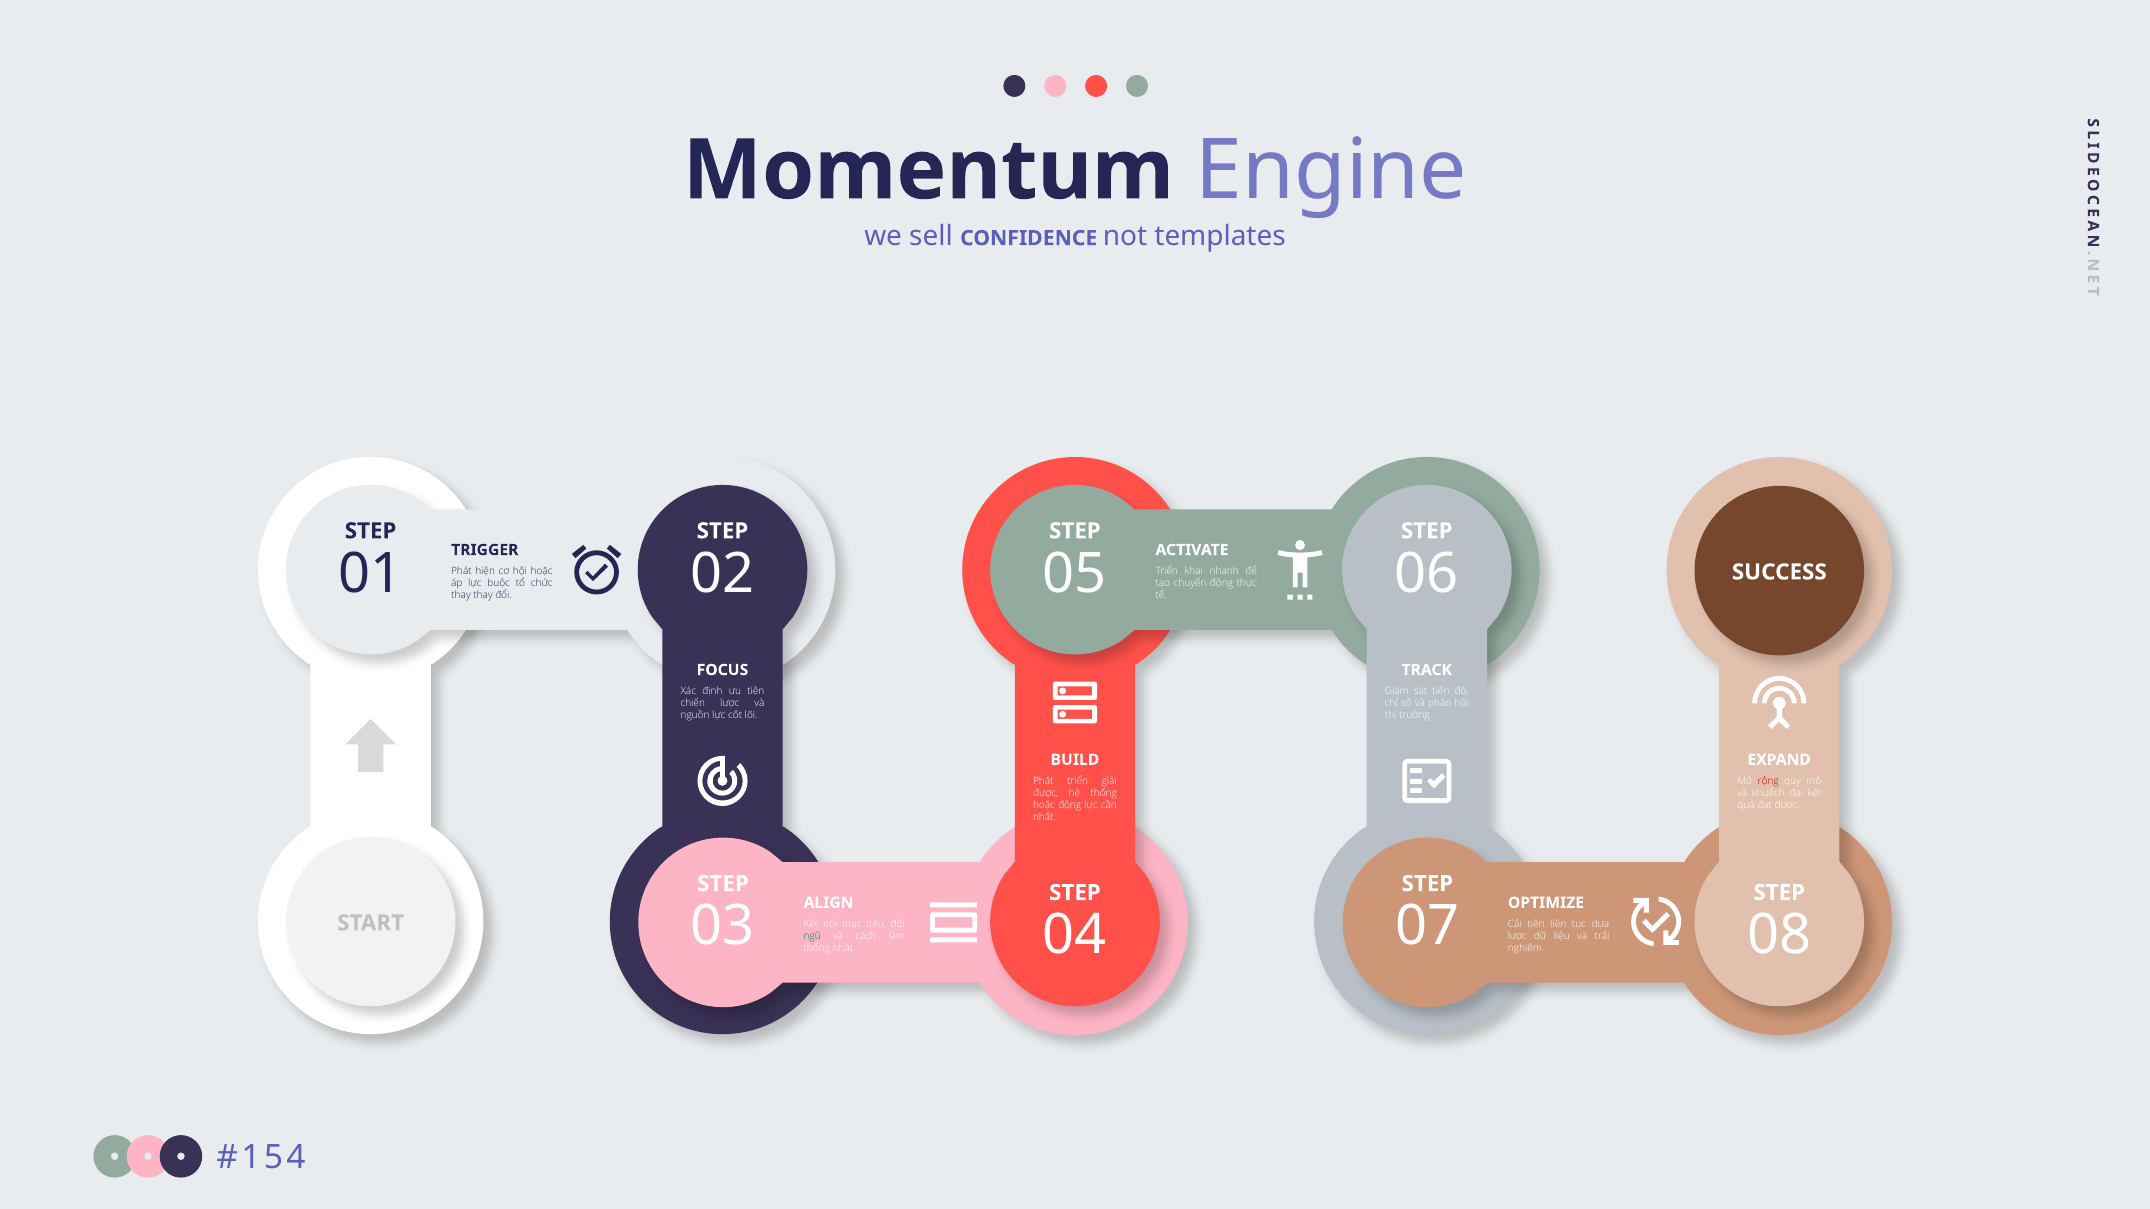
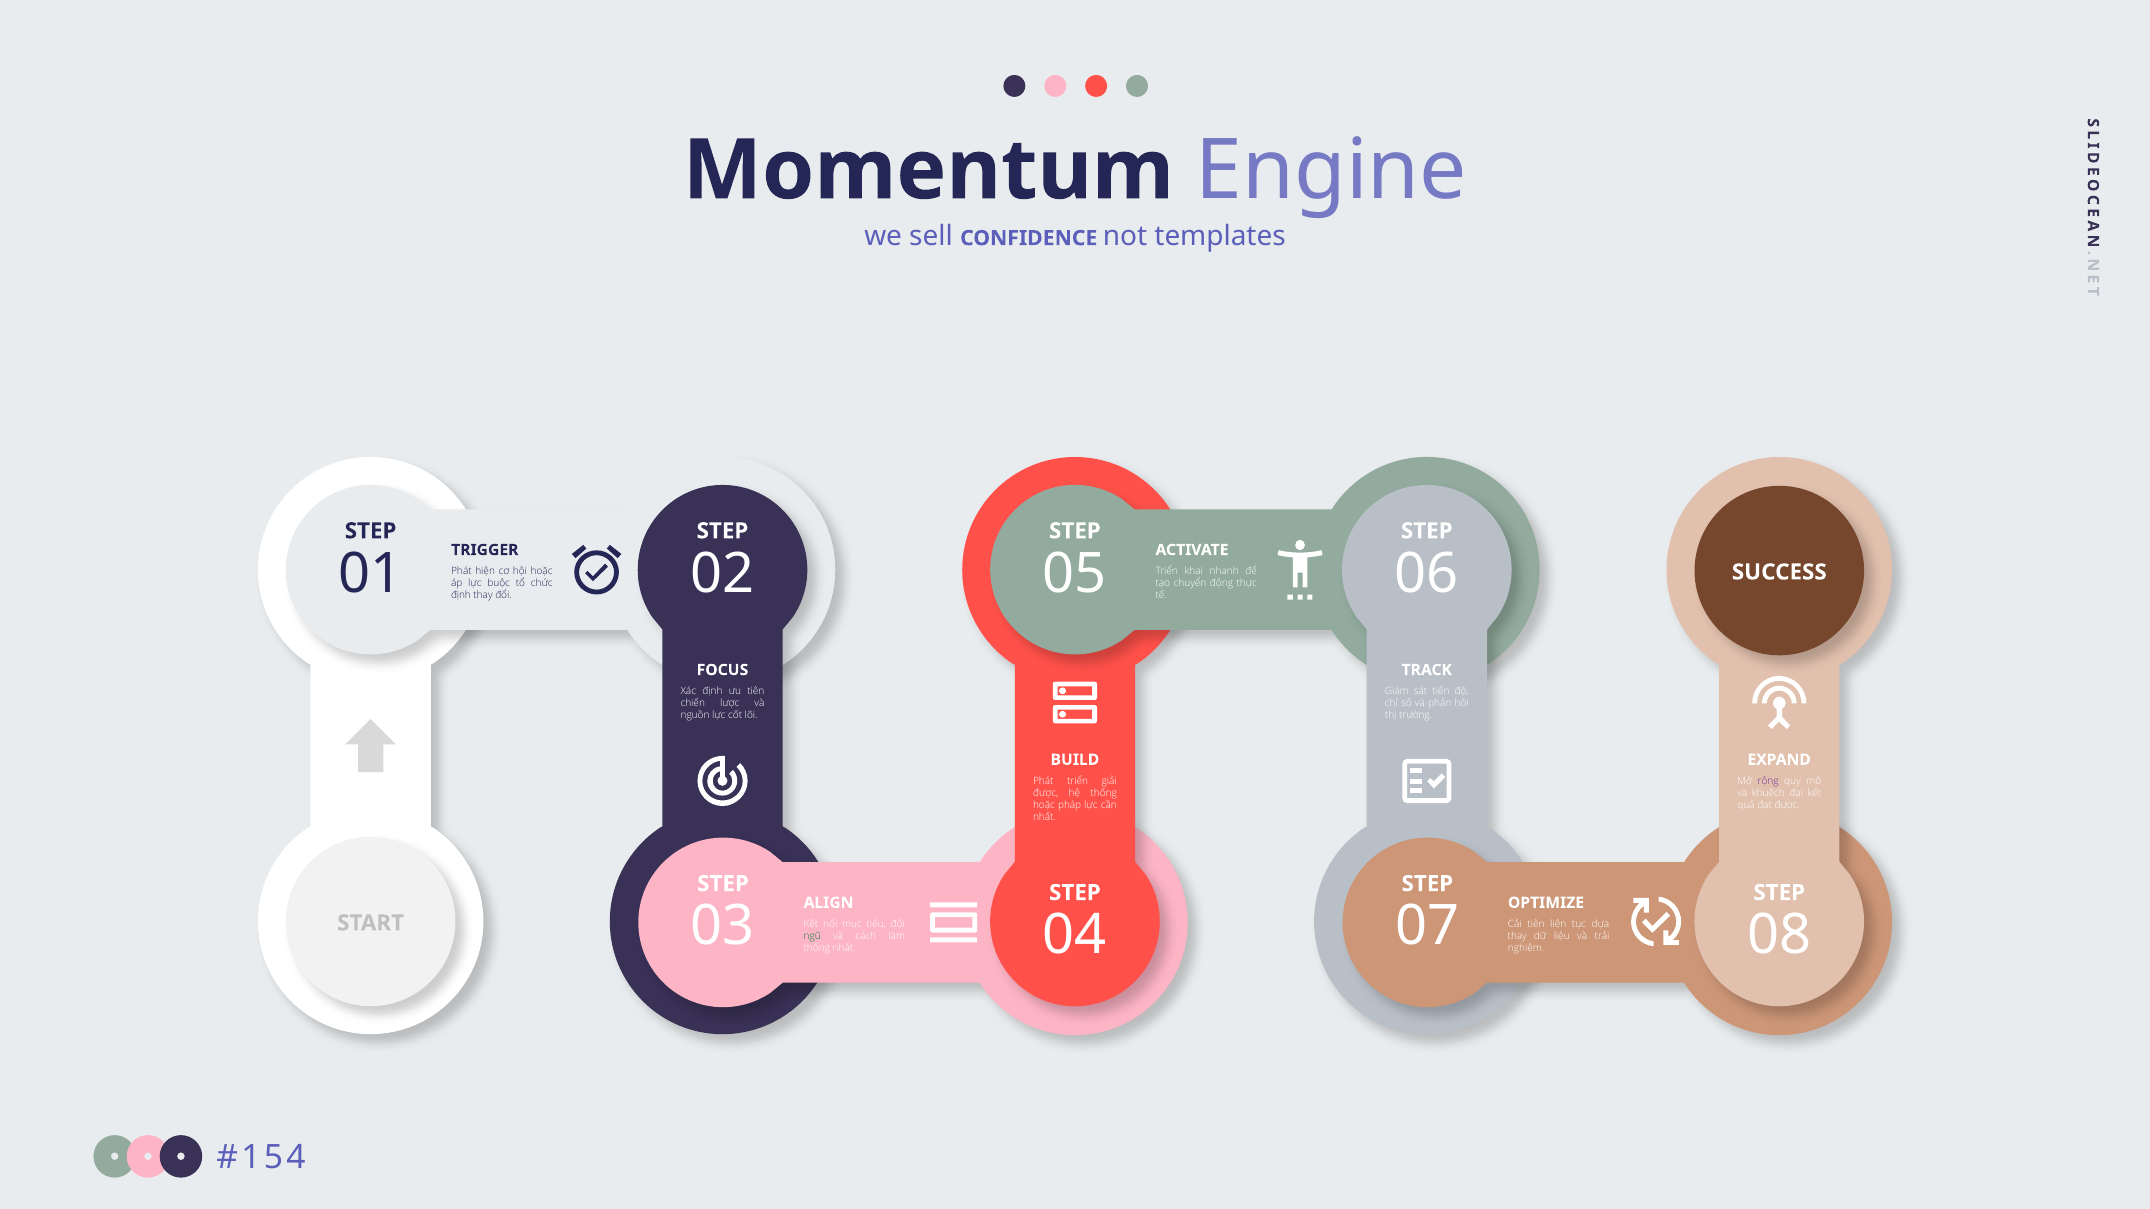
thay at (461, 596): thay -> định
rộng colour: red -> purple
hoặc động: động -> pháp
lược at (1517, 936): lược -> thay
